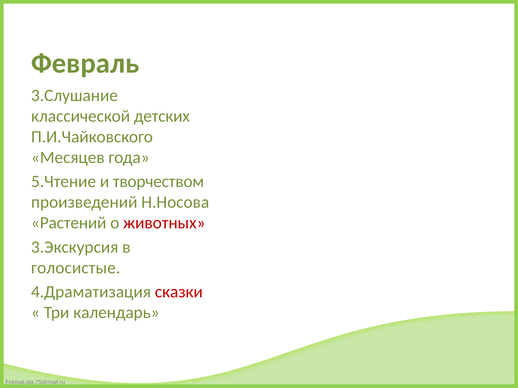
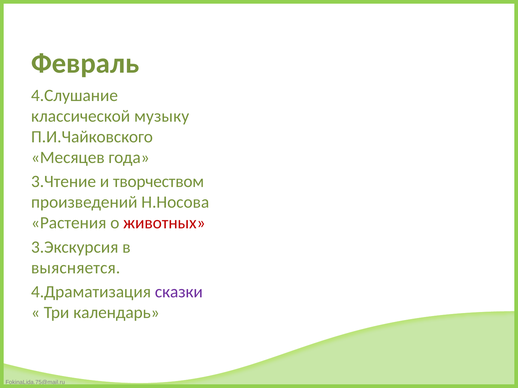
3.Слушание: 3.Слушание -> 4.Слушание
детских: детских -> музыку
5.Чтение: 5.Чтение -> 3.Чтение
Растений: Растений -> Растения
голосистые: голосистые -> выясняется
сказки colour: red -> purple
